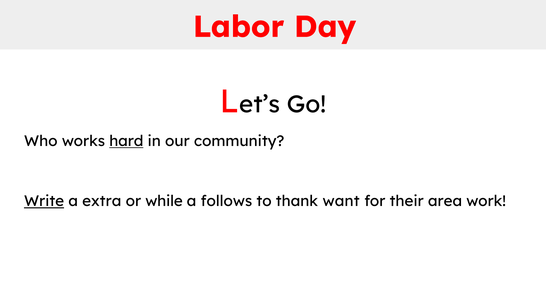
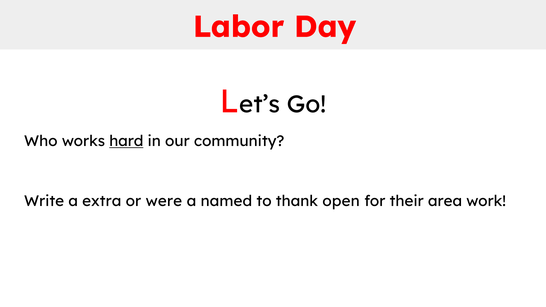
Write underline: present -> none
while: while -> were
follows: follows -> named
want: want -> open
